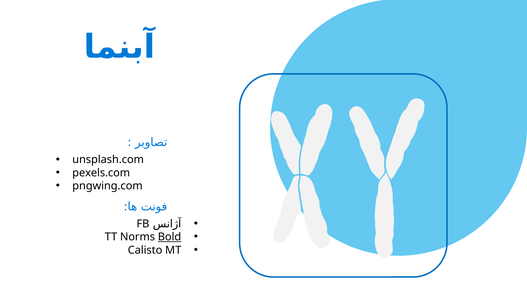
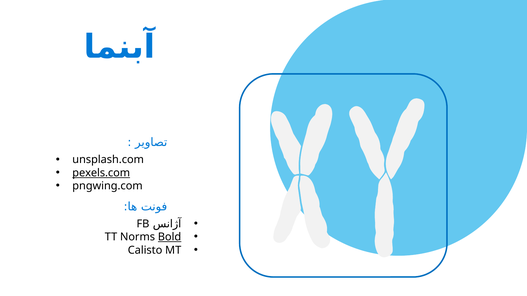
pexels.com underline: none -> present
